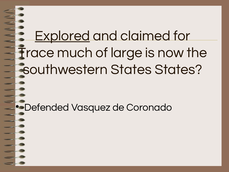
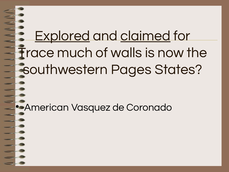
claimed underline: none -> present
large: large -> walls
southwestern States: States -> Pages
Defended: Defended -> American
